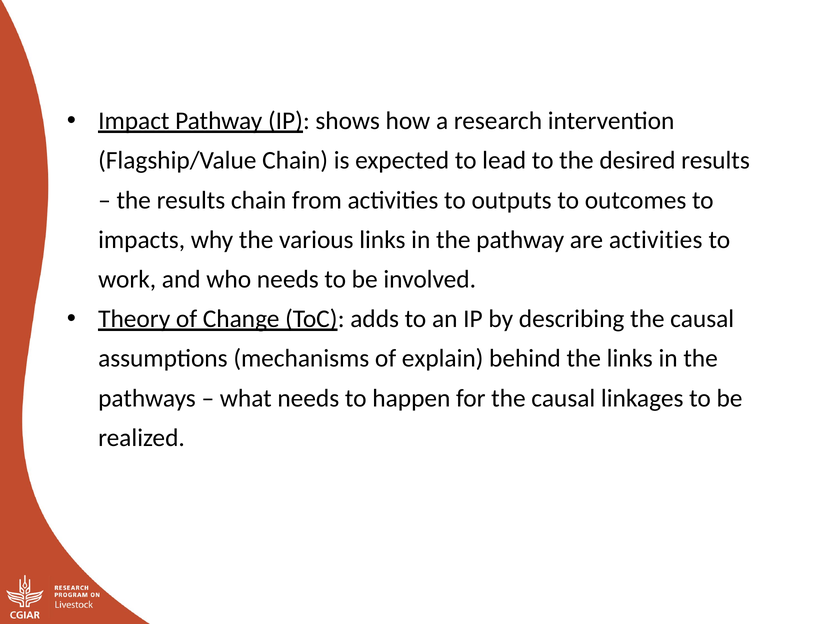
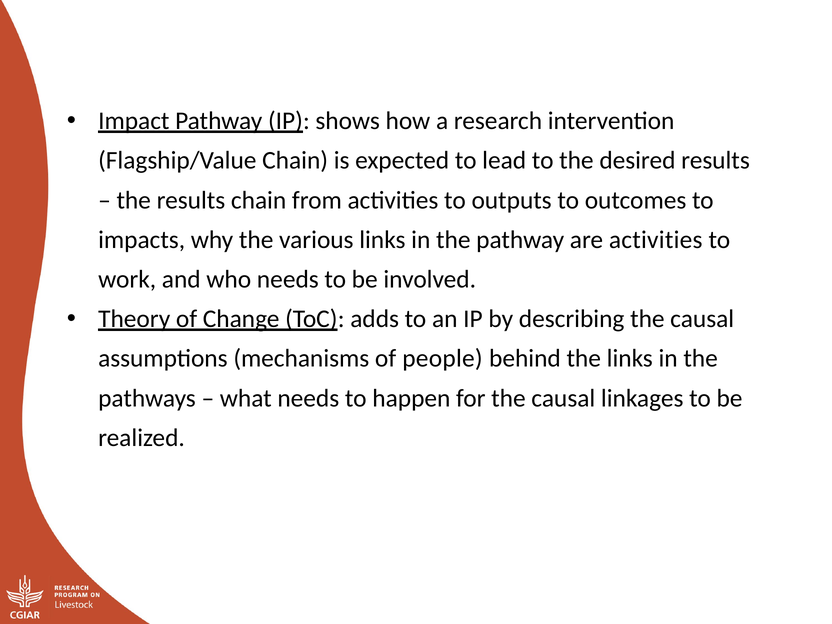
explain: explain -> people
